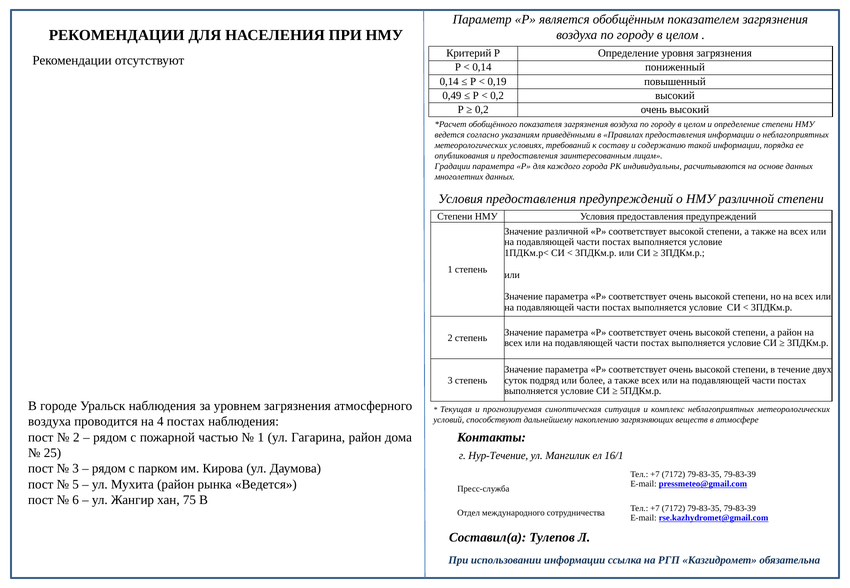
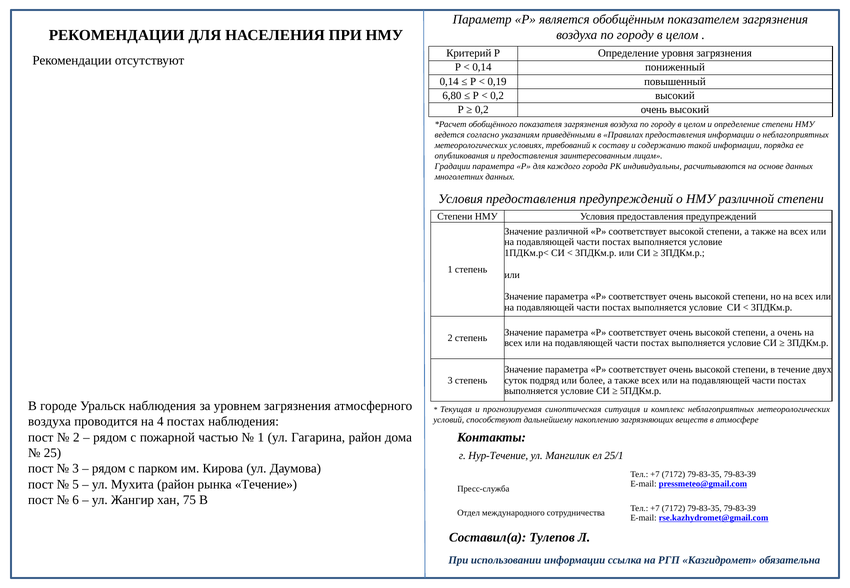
0,49: 0,49 -> 6,80
а район: район -> очень
16/1: 16/1 -> 25/1
рынка Ведется: Ведется -> Течение
